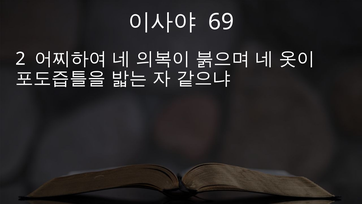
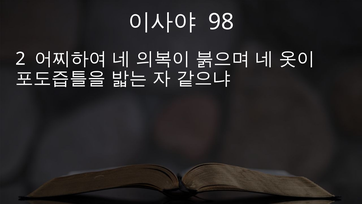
69: 69 -> 98
